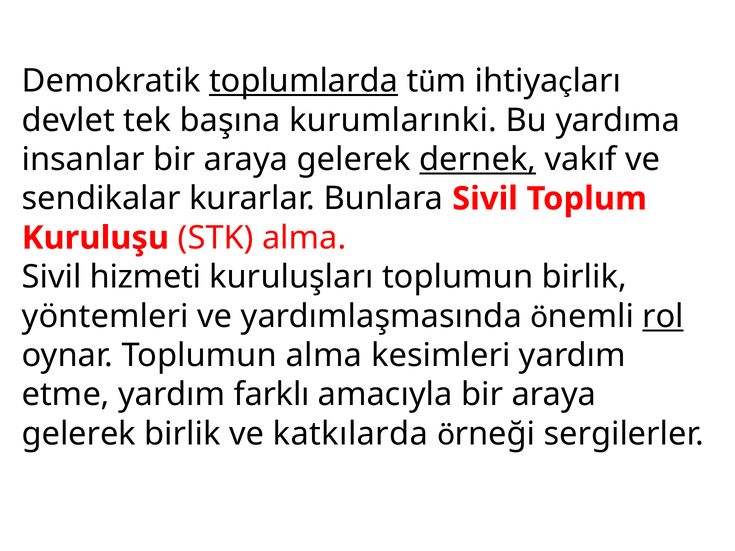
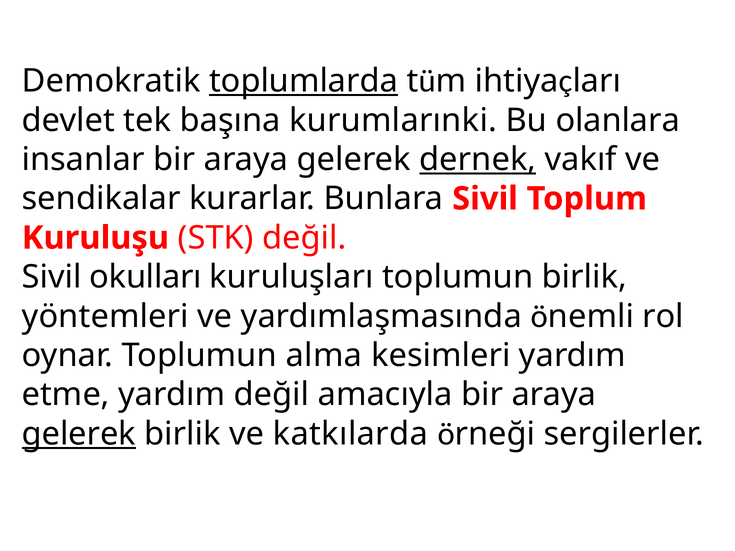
yardıma: yardıma -> olanlara
STK alma: alma -> değil
hizmeti: hizmeti -> okulları
rol underline: present -> none
yardım farklı: farklı -> değil
gelerek at (79, 434) underline: none -> present
